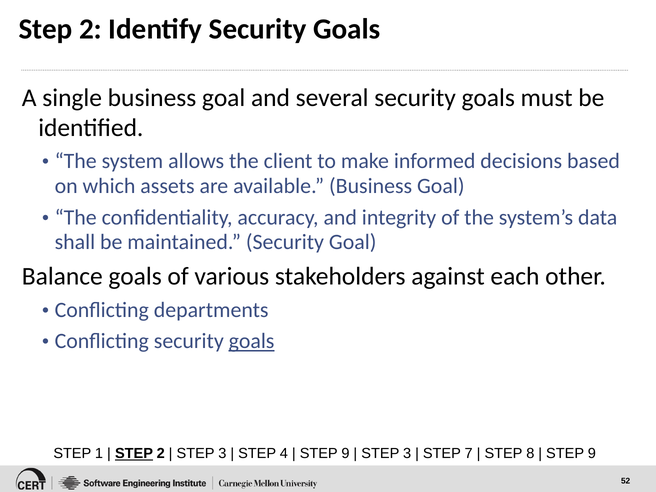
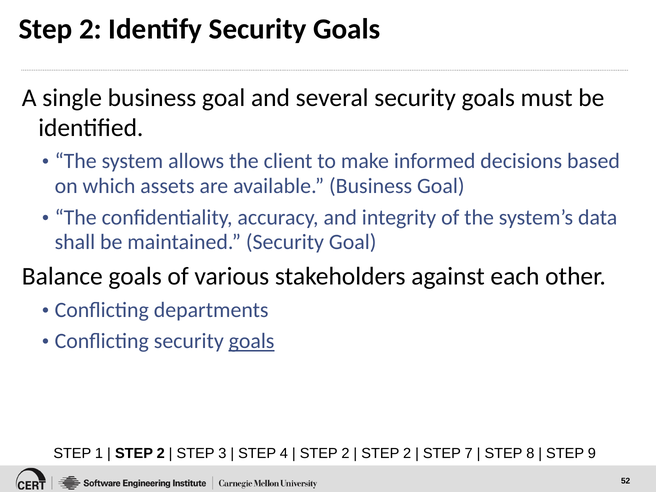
STEP at (134, 454) underline: present -> none
9 at (346, 454): 9 -> 2
3 at (407, 454): 3 -> 2
